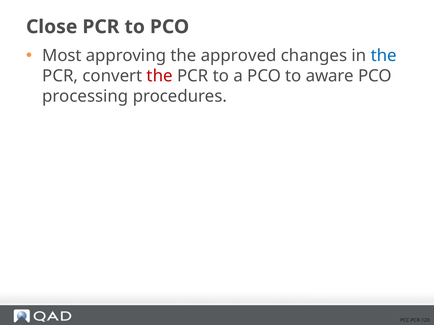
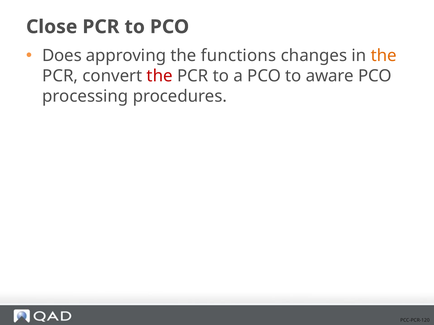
Most: Most -> Does
approved: approved -> functions
the at (384, 56) colour: blue -> orange
